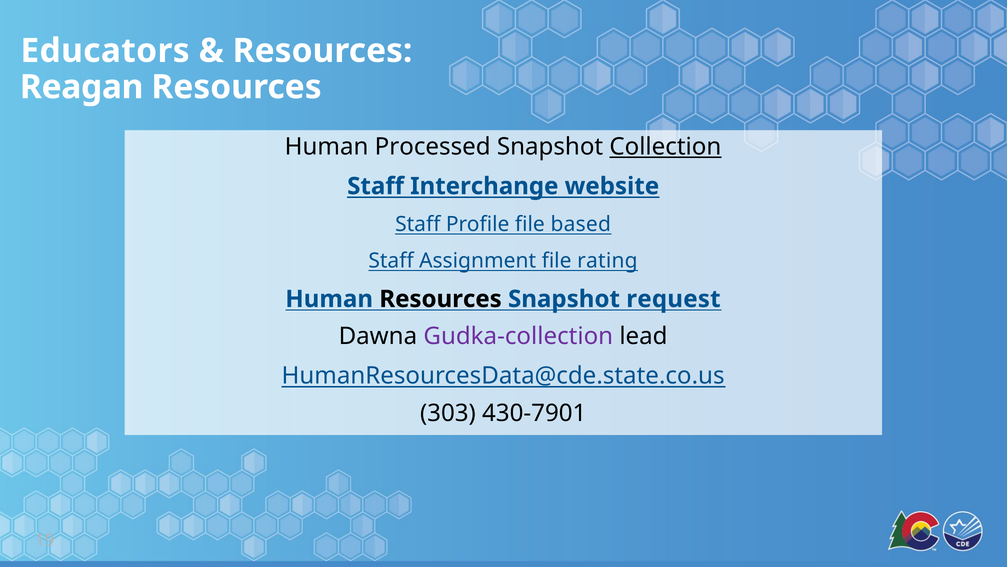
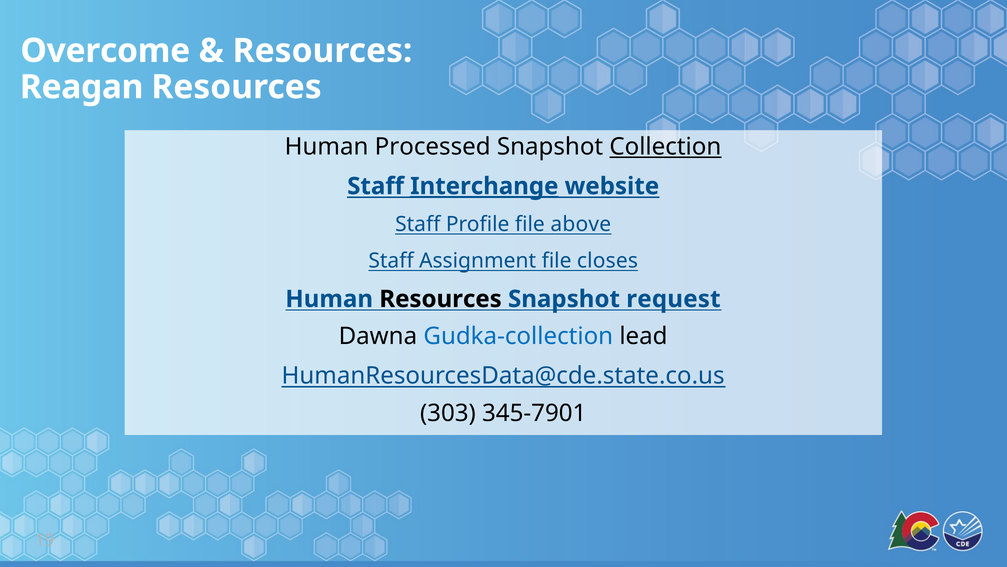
Educators: Educators -> Overcome
Interchange underline: none -> present
based: based -> above
rating: rating -> closes
Gudka-collection colour: purple -> blue
430-7901: 430-7901 -> 345-7901
